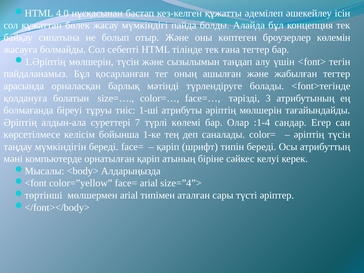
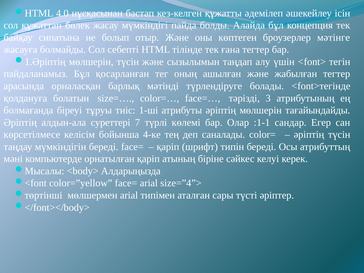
көлемін: көлемін -> мәтінге
:1-4: :1-4 -> :1-1
1-ке: 1-ке -> 4-ке
